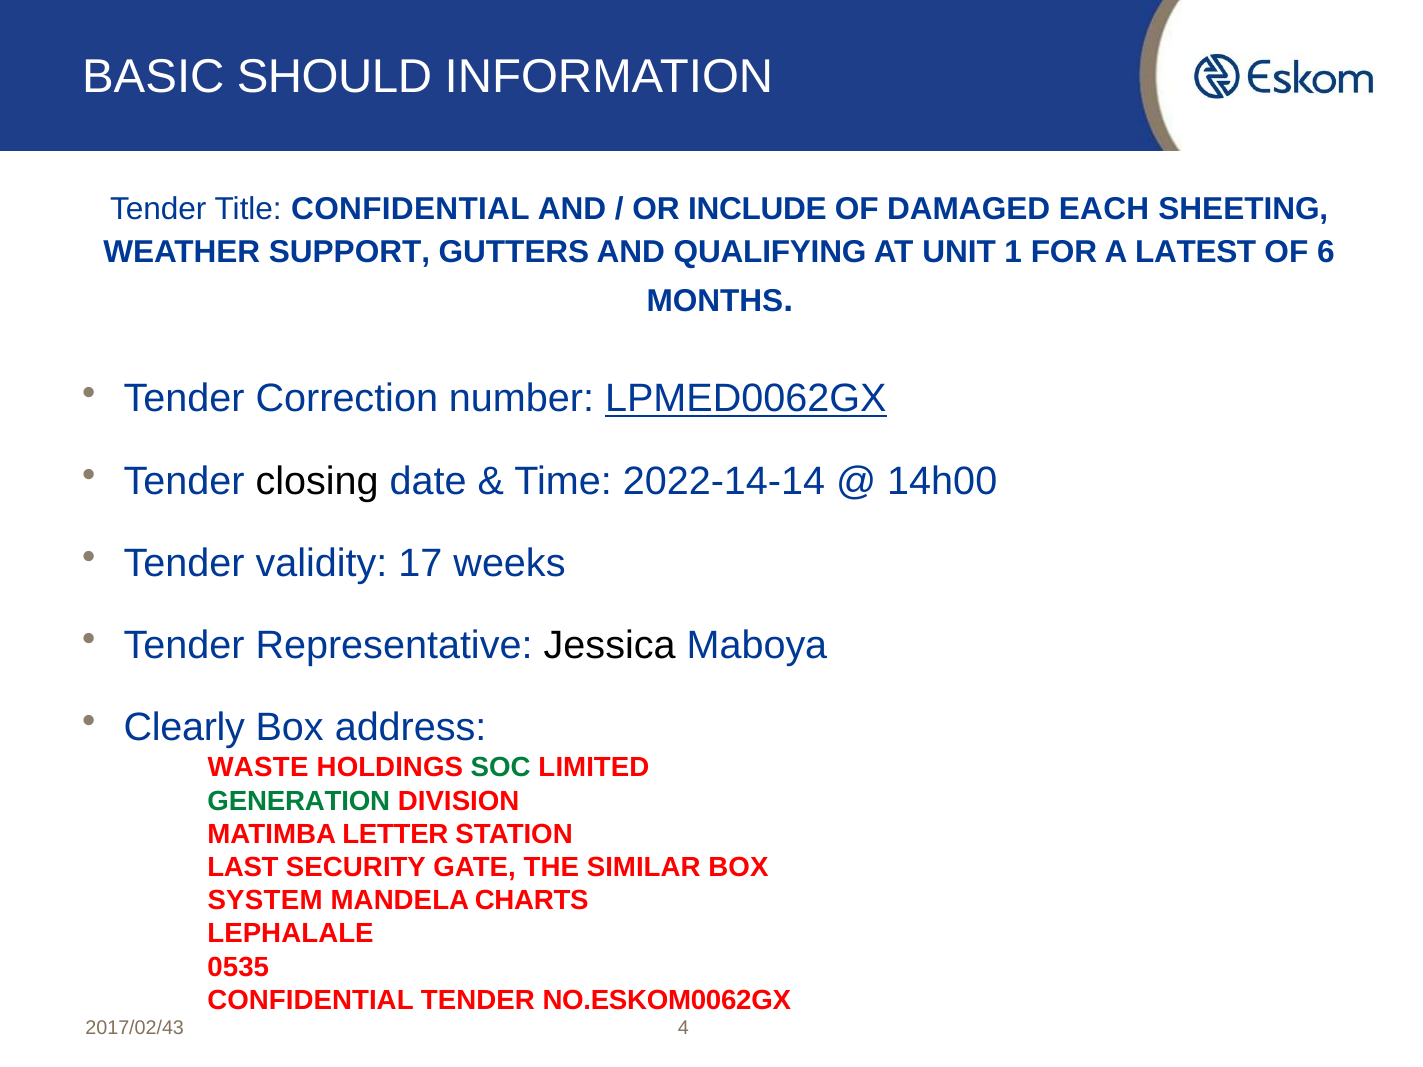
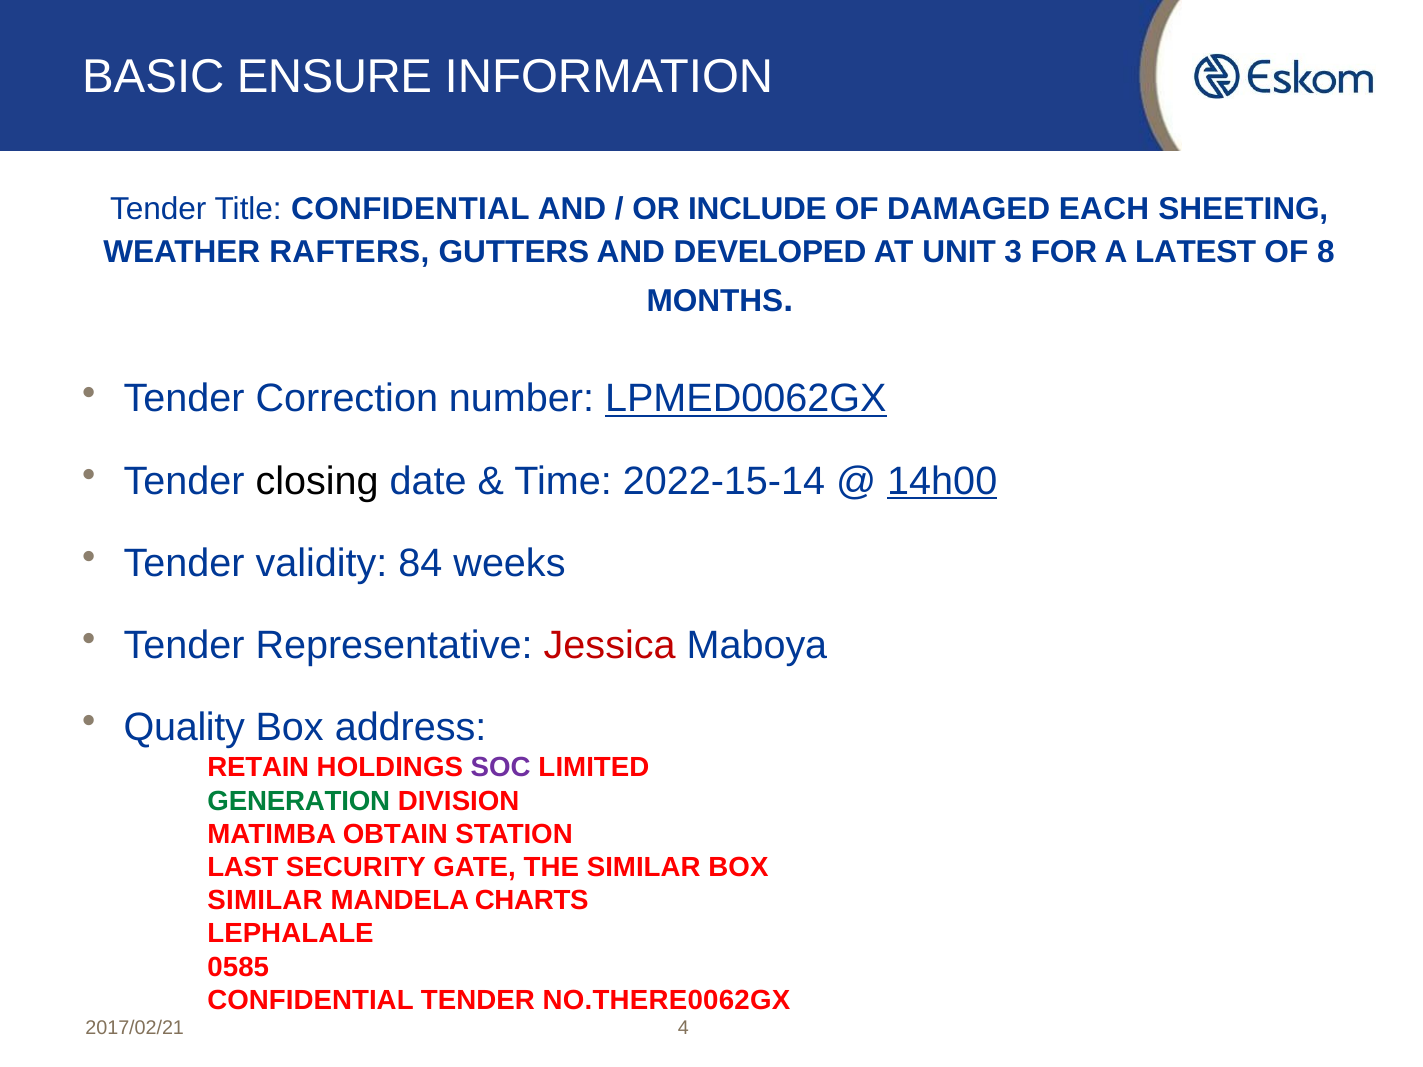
SHOULD: SHOULD -> ENSURE
SUPPORT: SUPPORT -> RAFTERS
QUALIFYING: QUALIFYING -> DEVELOPED
1: 1 -> 3
6: 6 -> 8
2022-14-14: 2022-14-14 -> 2022-15-14
14h00 underline: none -> present
17: 17 -> 84
Jessica colour: black -> red
Clearly: Clearly -> Quality
WASTE: WASTE -> RETAIN
SOC colour: green -> purple
LETTER: LETTER -> OBTAIN
SYSTEM at (265, 901): SYSTEM -> SIMILAR
0535: 0535 -> 0585
NO.ESKOM0062GX: NO.ESKOM0062GX -> NO.THERE0062GX
2017/02/43: 2017/02/43 -> 2017/02/21
